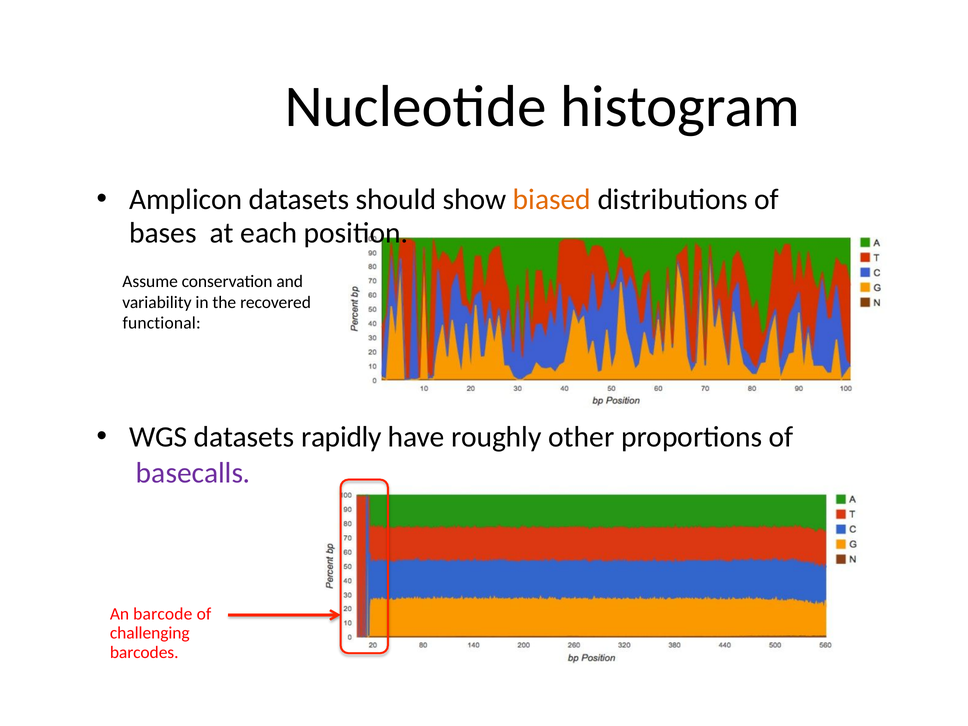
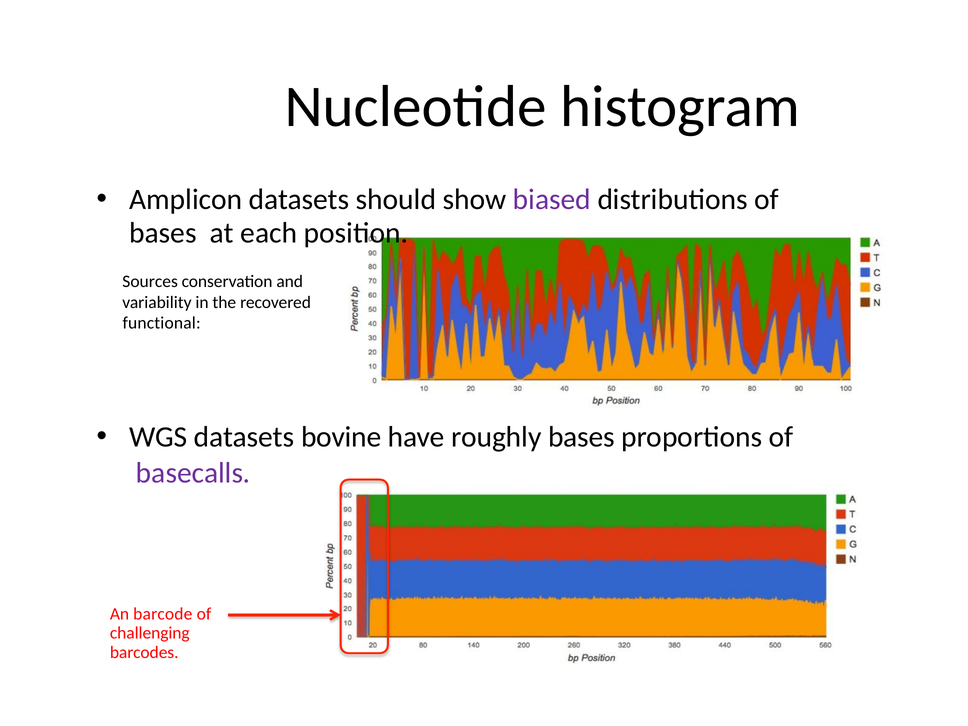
biased colour: orange -> purple
Assume: Assume -> Sources
rapidly: rapidly -> bovine
roughly other: other -> bases
